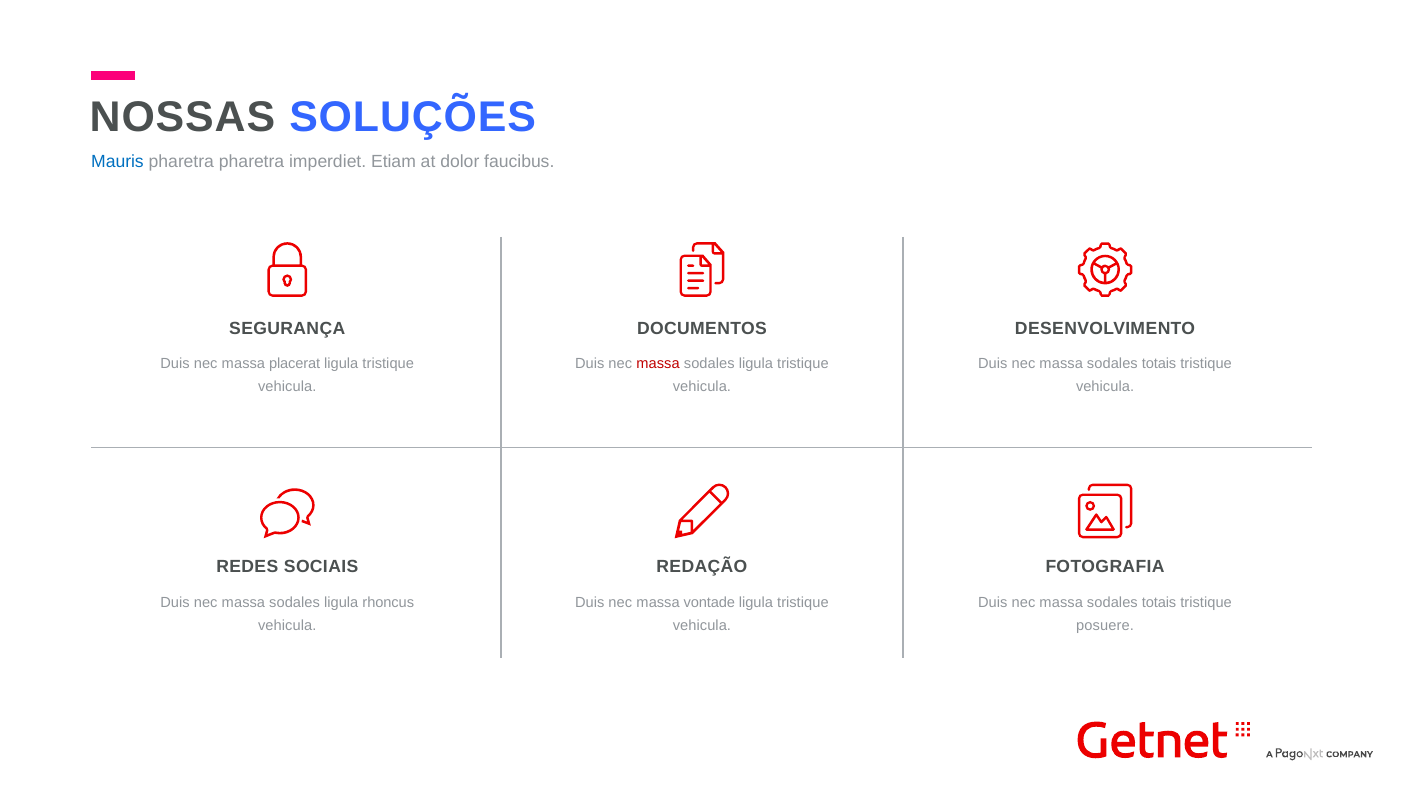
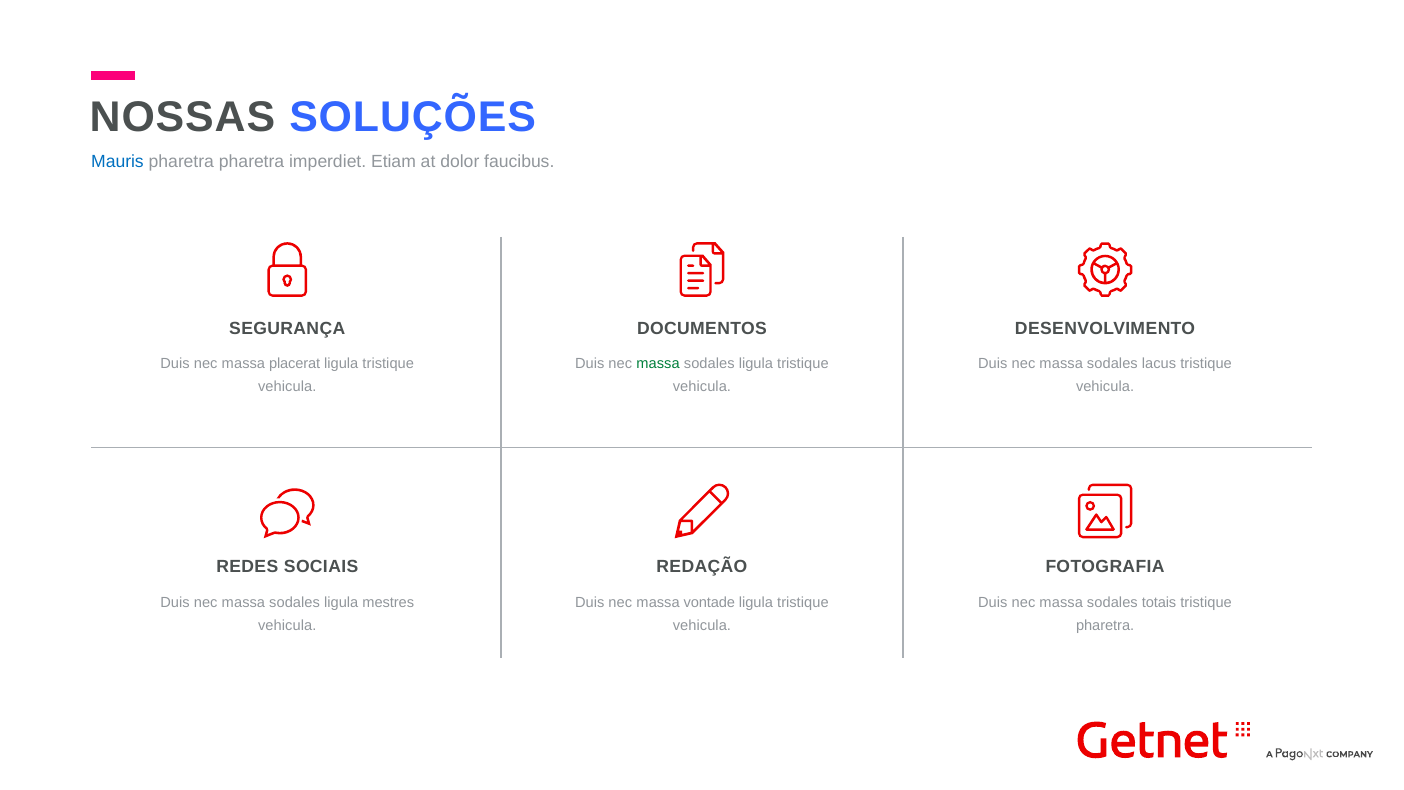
massa at (658, 364) colour: red -> green
totais at (1159, 364): totais -> lacus
rhoncus: rhoncus -> mestres
posuere at (1105, 626): posuere -> pharetra
